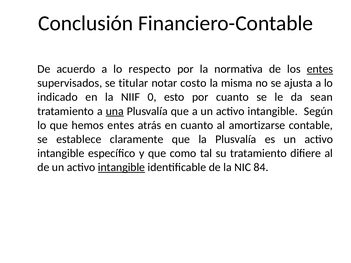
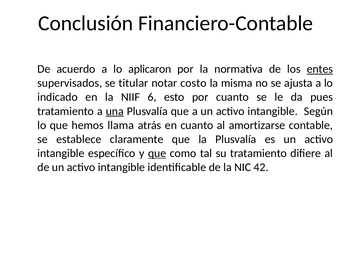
respecto: respecto -> aplicaron
0: 0 -> 6
sean: sean -> pues
hemos entes: entes -> llama
que at (157, 153) underline: none -> present
intangible at (121, 167) underline: present -> none
84: 84 -> 42
